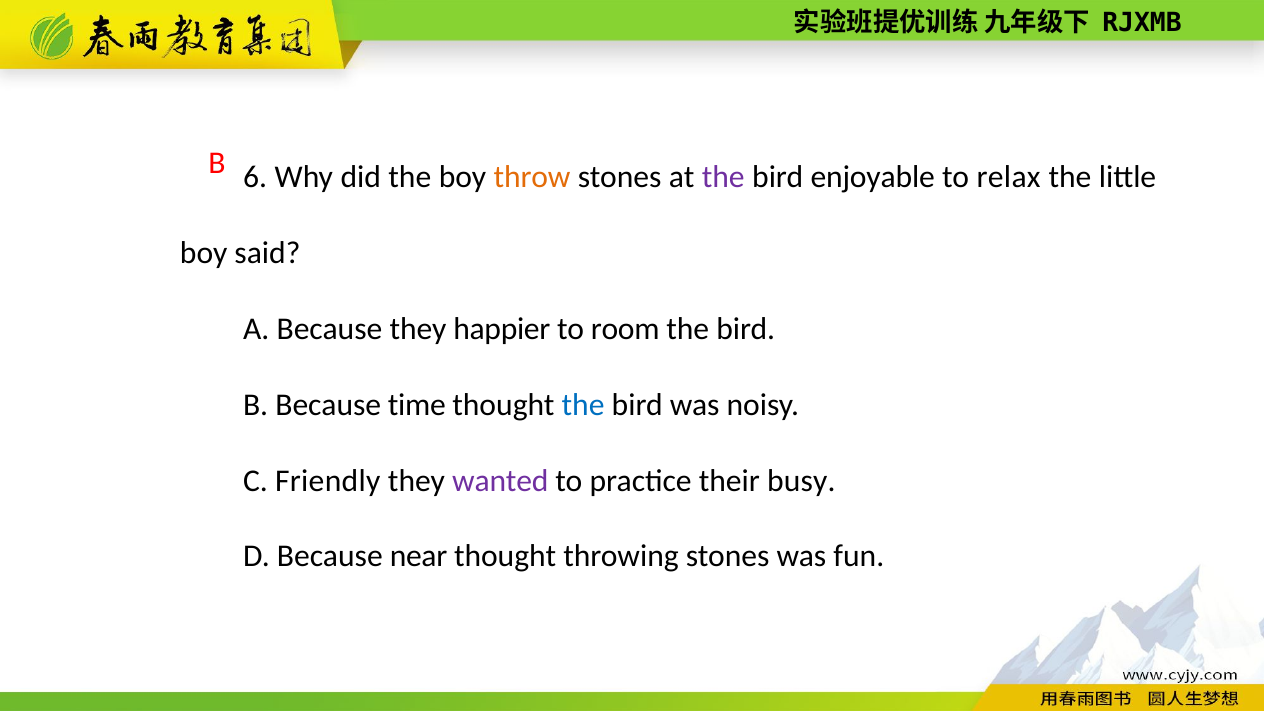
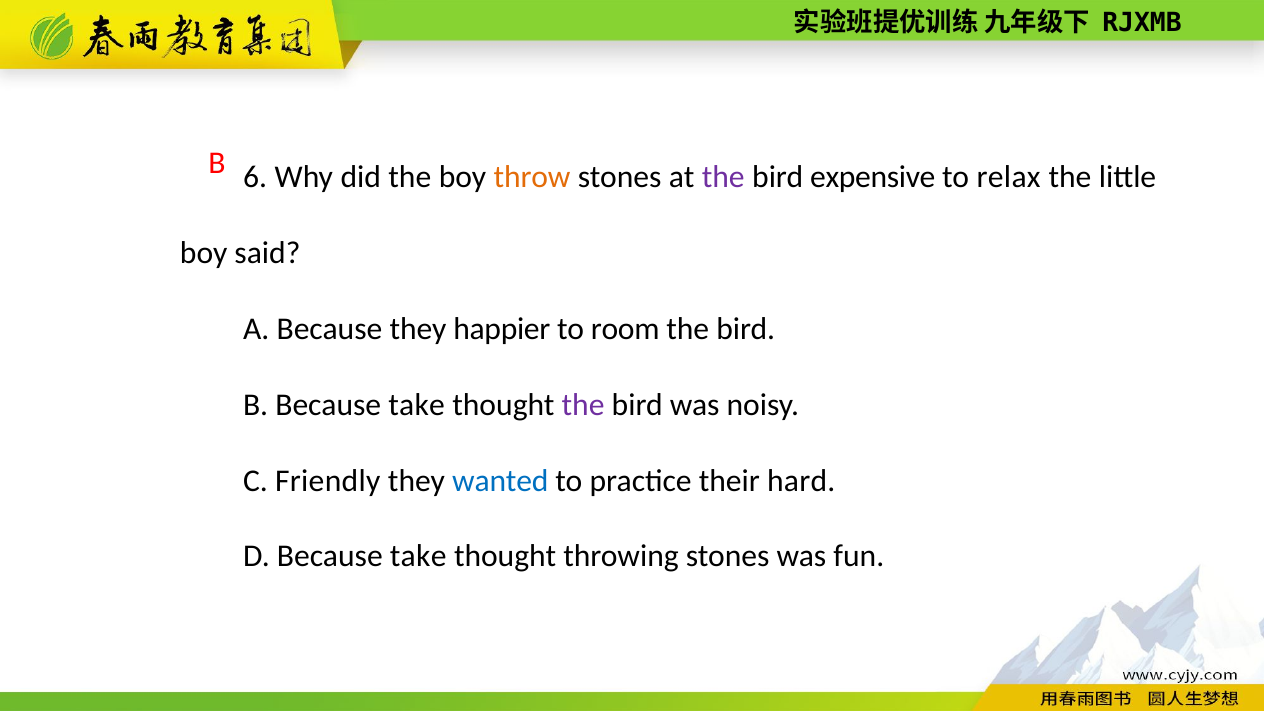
enjoyable: enjoyable -> expensive
B Because time: time -> take
the at (583, 405) colour: blue -> purple
wanted colour: purple -> blue
busy: busy -> hard
D Because near: near -> take
